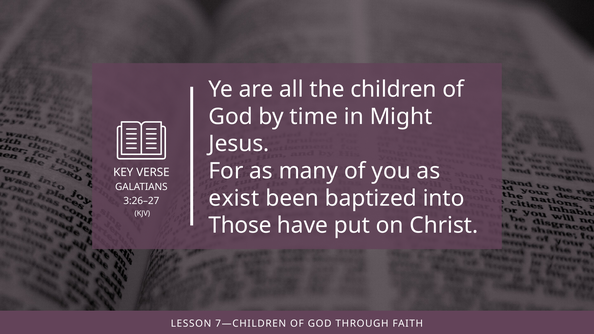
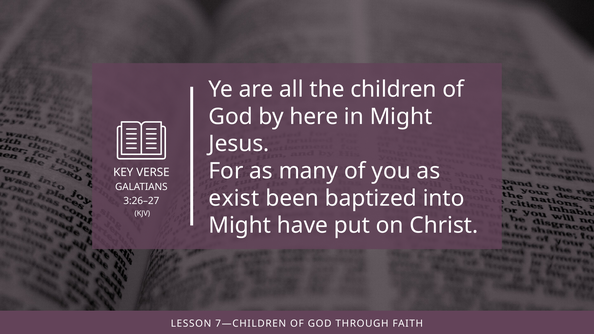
time: time -> here
Those at (240, 226): Those -> Might
